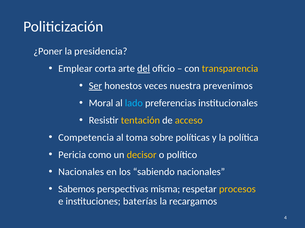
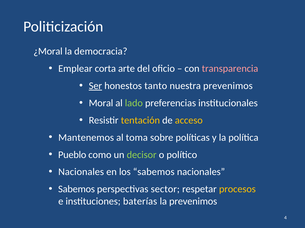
¿Poner: ¿Poner -> ¿Moral
presidencia: presidencia -> democracia
del underline: present -> none
transparencia colour: yellow -> pink
veces: veces -> tanto
lado colour: light blue -> light green
Competencia: Competencia -> Mantenemos
Pericia: Pericia -> Pueblo
decisor colour: yellow -> light green
los sabiendo: sabiendo -> sabemos
misma: misma -> sector
la recargamos: recargamos -> prevenimos
